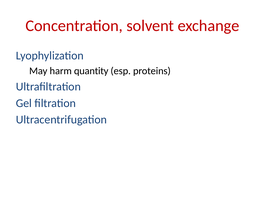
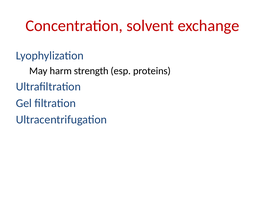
quantity: quantity -> strength
